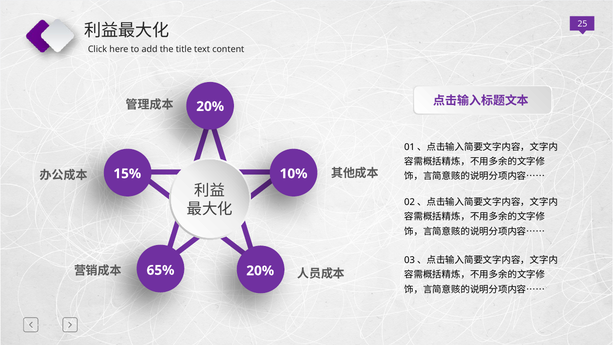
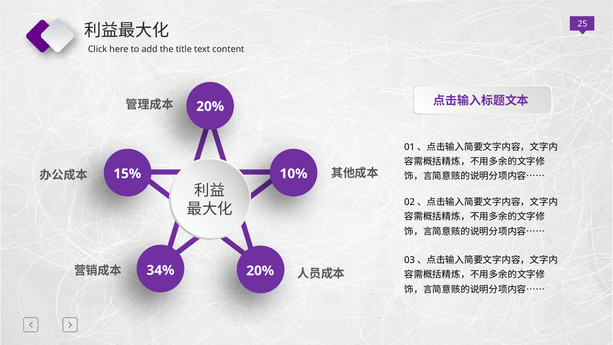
65%: 65% -> 34%
